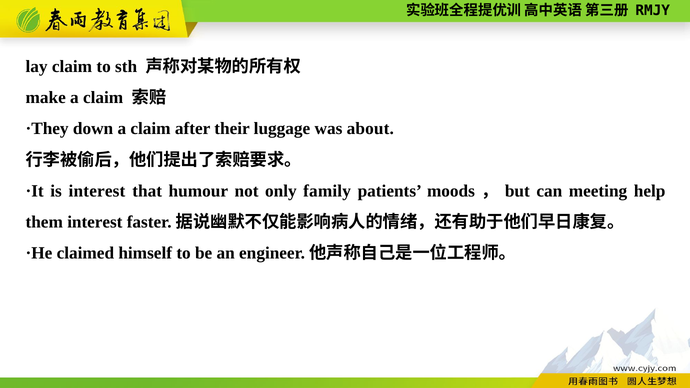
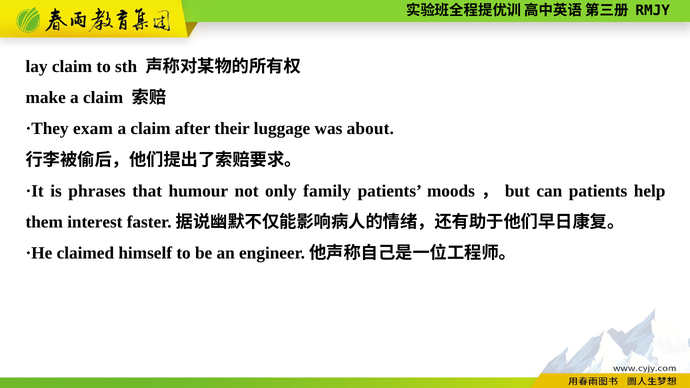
down: down -> exam
is interest: interest -> phrases
can meeting: meeting -> patients
